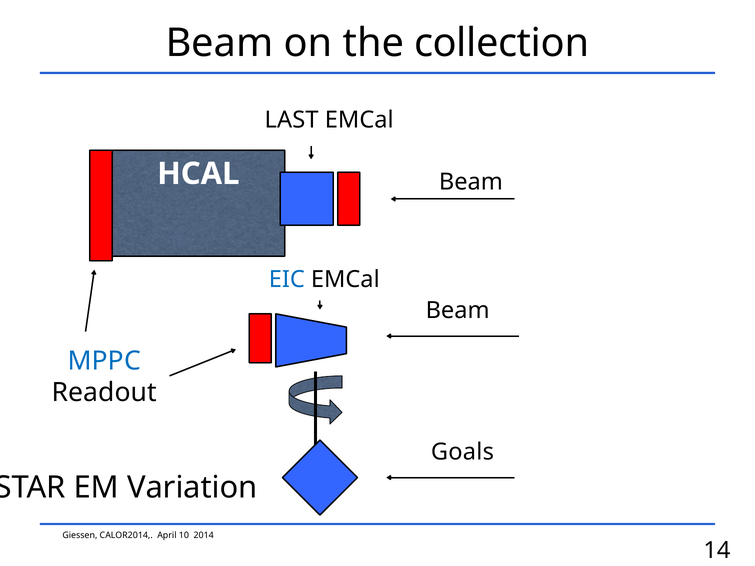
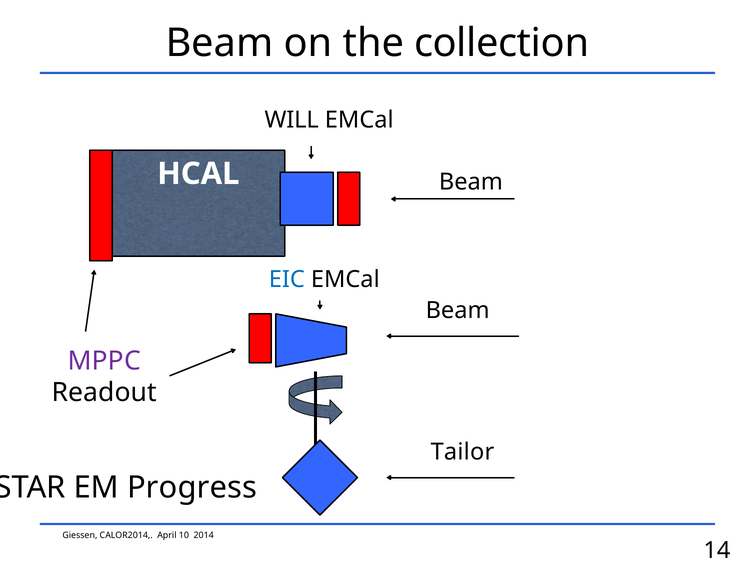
LAST: LAST -> WILL
MPPC colour: blue -> purple
Goals: Goals -> Tailor
Variation: Variation -> Progress
